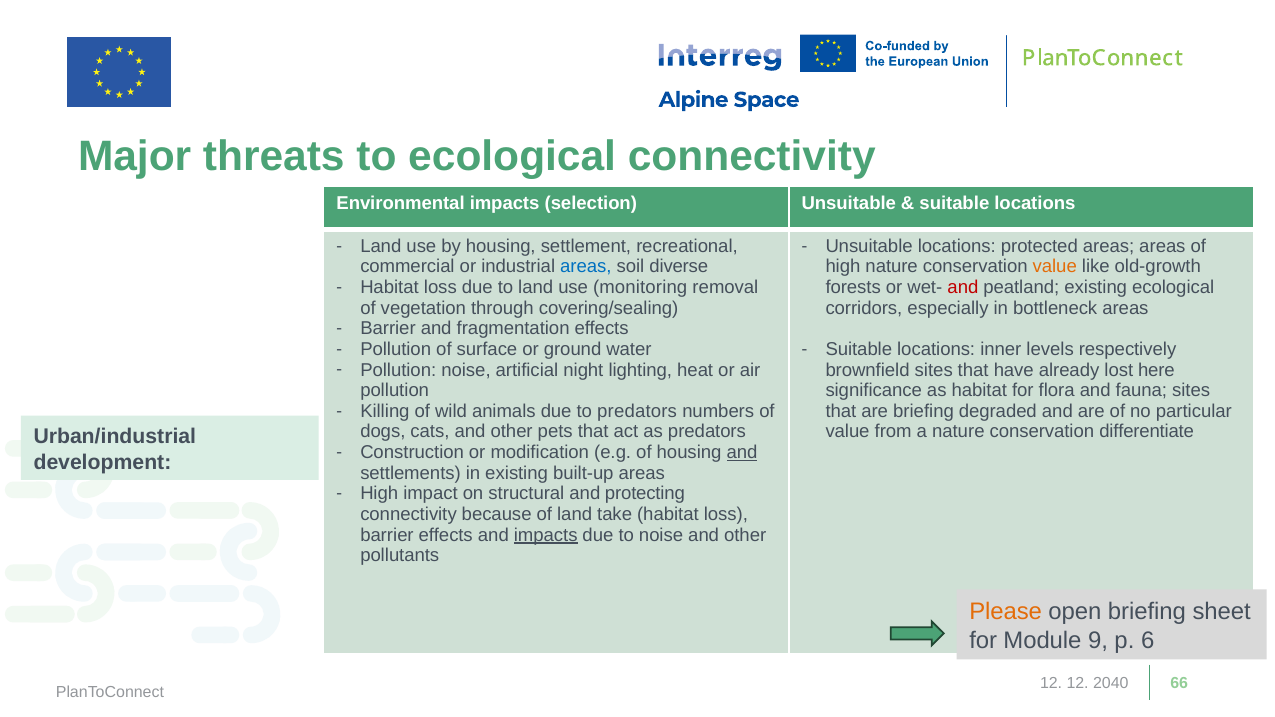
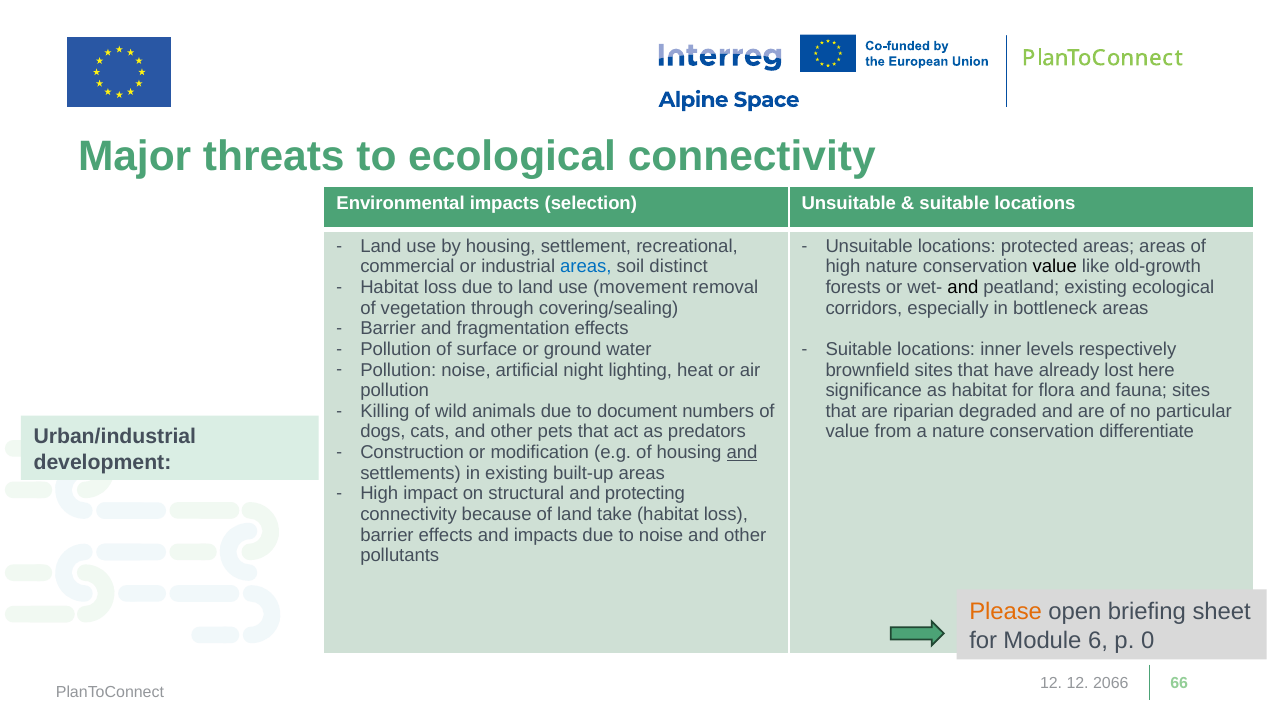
diverse: diverse -> distinct
value at (1055, 267) colour: orange -> black
and at (963, 288) colour: red -> black
monitoring: monitoring -> movement
are briefing: briefing -> riparian
to predators: predators -> document
impacts at (546, 535) underline: present -> none
9: 9 -> 6
6: 6 -> 0
2040: 2040 -> 2066
